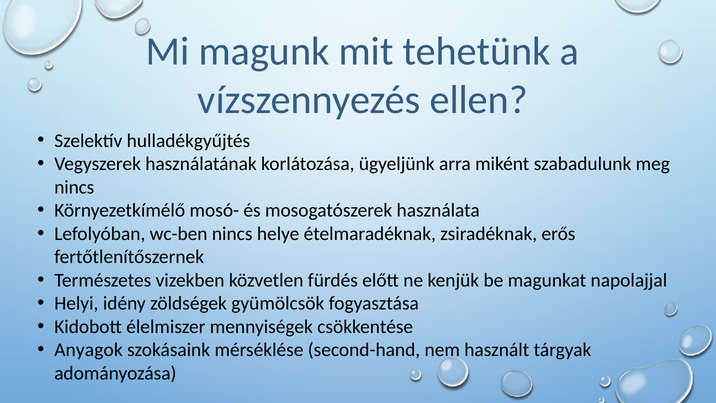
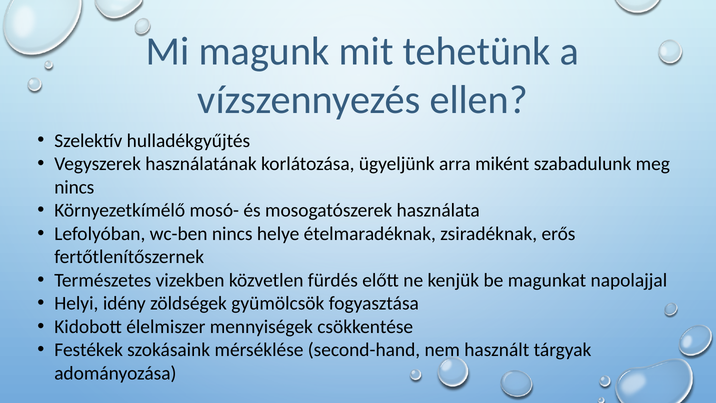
Anyagok: Anyagok -> Festékek
